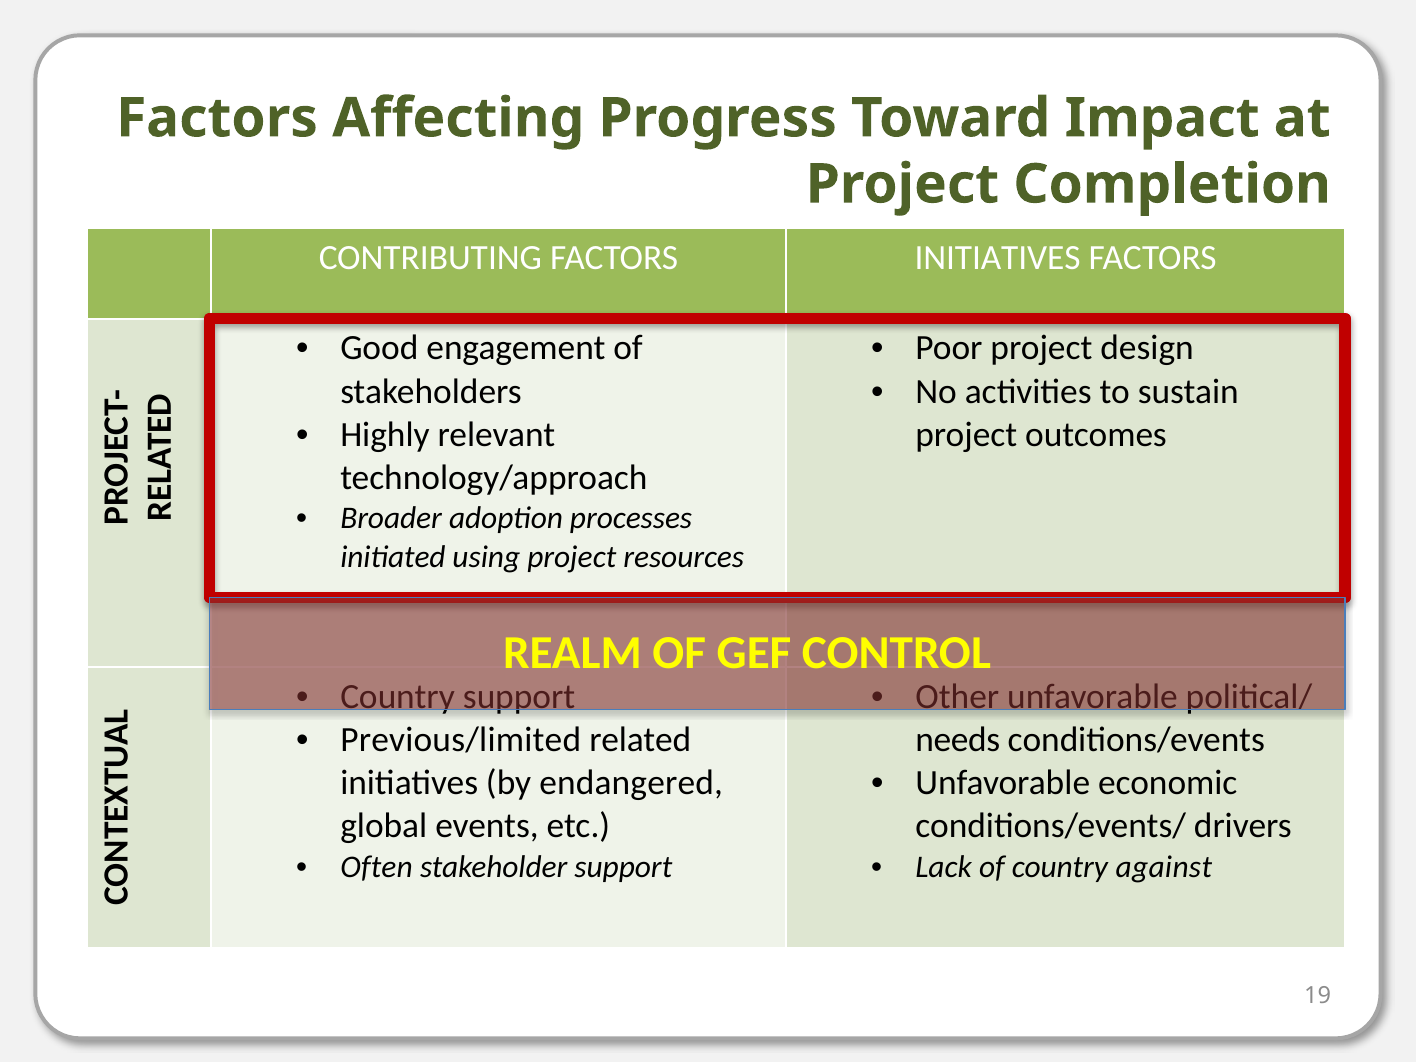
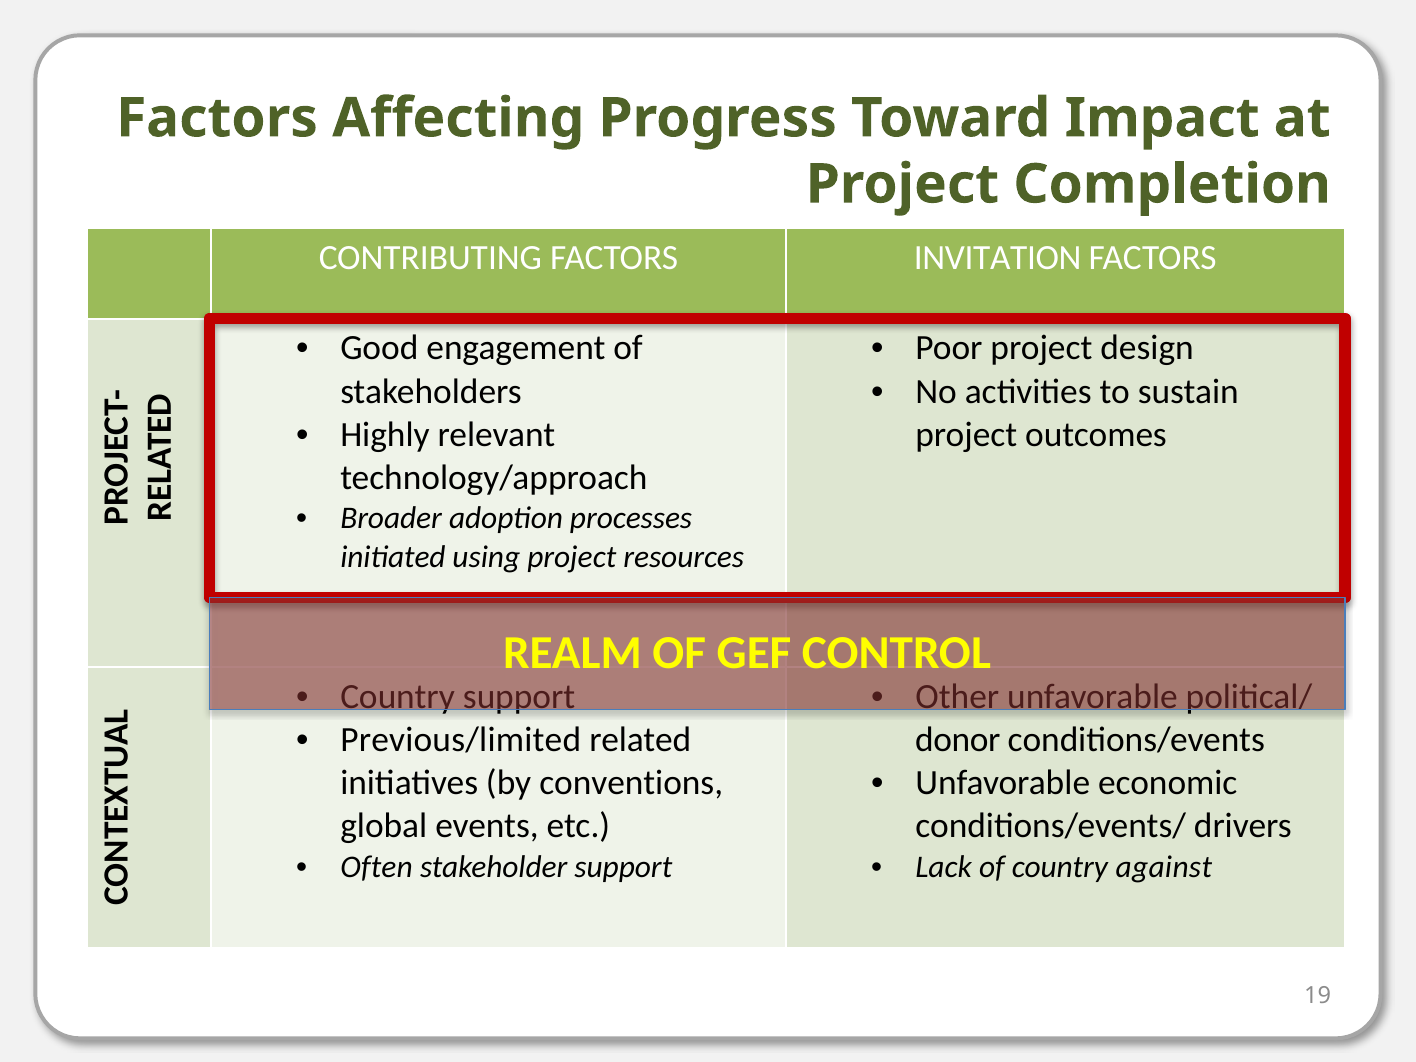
FACTORS INITIATIVES: INITIATIVES -> INVITATION
needs: needs -> donor
endangered: endangered -> conventions
